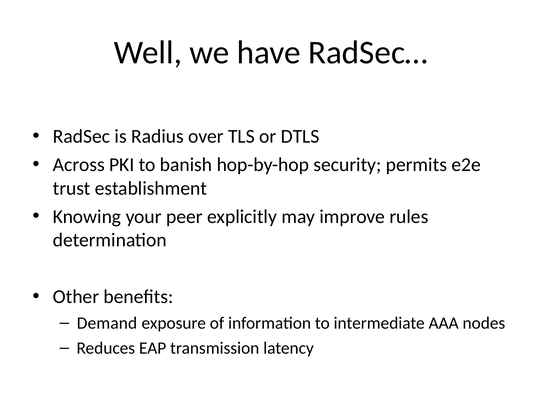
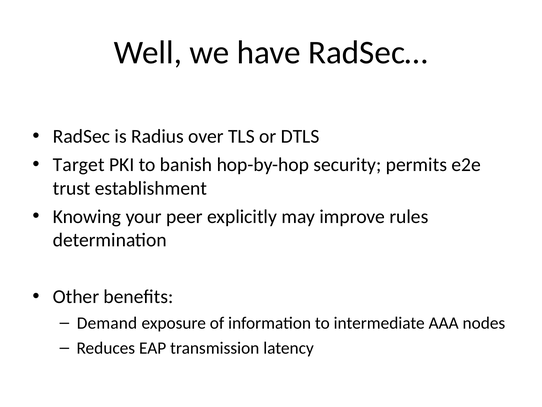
Across: Across -> Target
